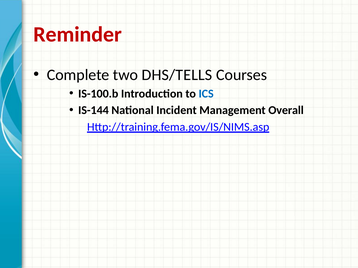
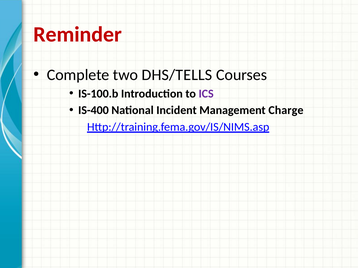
ICS colour: blue -> purple
IS-144: IS-144 -> IS-400
Overall: Overall -> Charge
